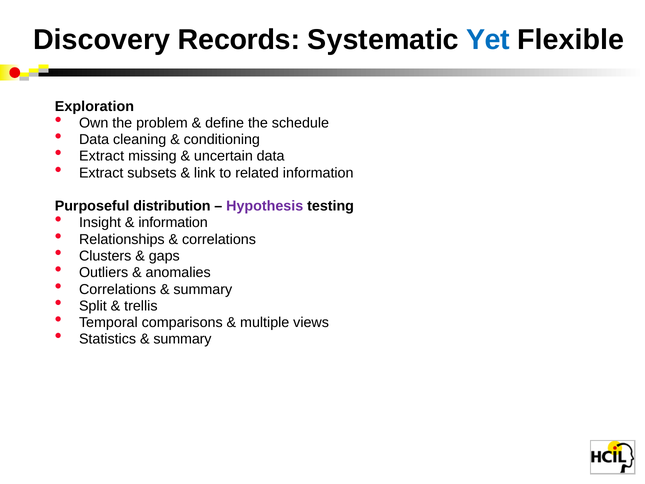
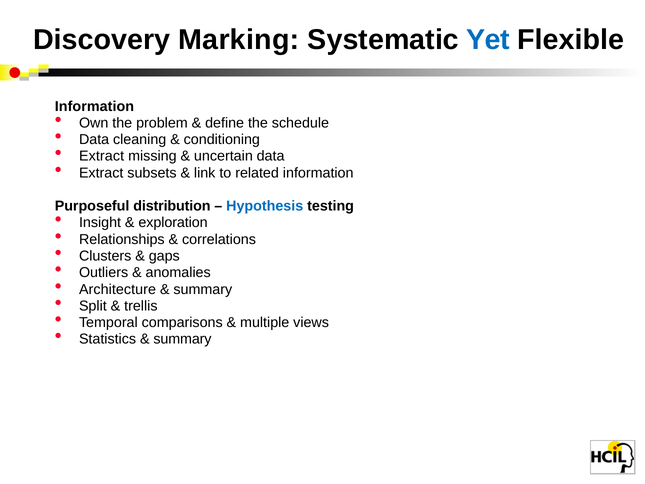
Records: Records -> Marking
Exploration at (94, 106): Exploration -> Information
Hypothesis colour: purple -> blue
information at (173, 223): information -> exploration
Correlations at (118, 289): Correlations -> Architecture
